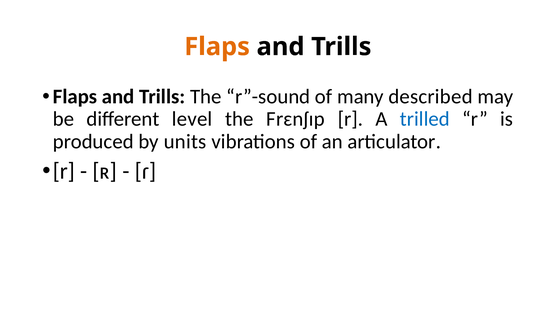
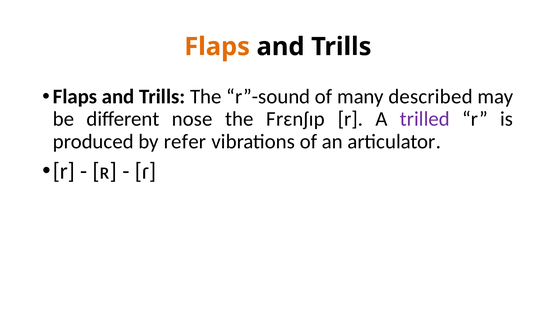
level: level -> nose
trilled colour: blue -> purple
units: units -> refer
